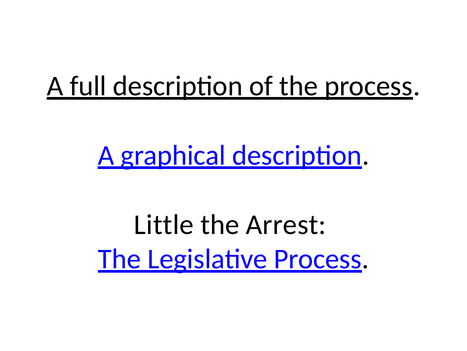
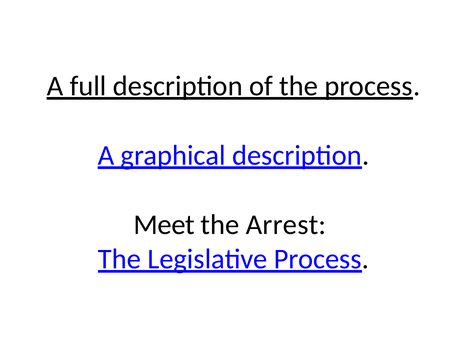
Little: Little -> Meet
